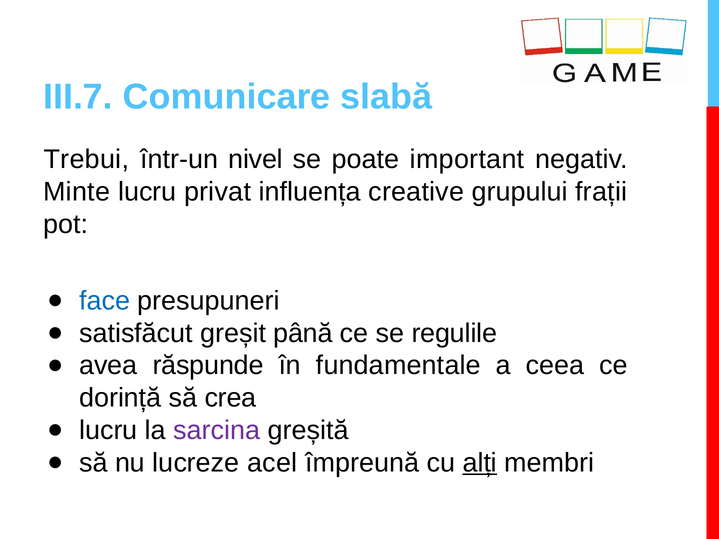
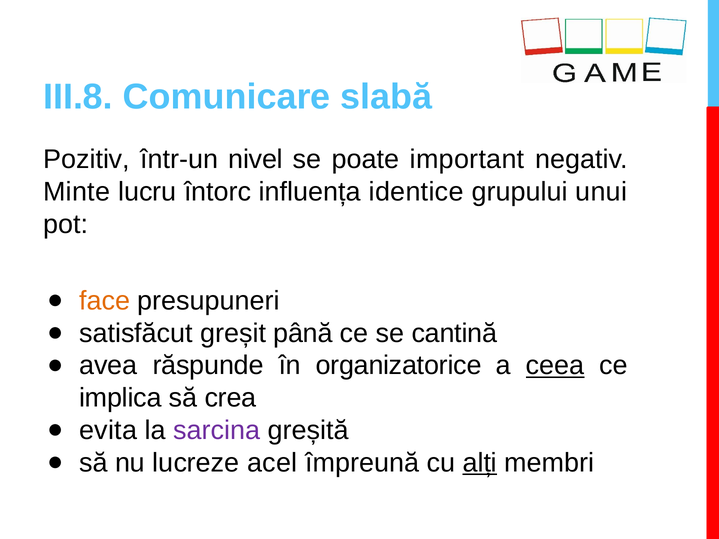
III.7: III.7 -> III.8
Trebui: Trebui -> Pozitiv
privat: privat -> întorc
creative: creative -> identice
frații: frații -> unui
face colour: blue -> orange
regulile: regulile -> cantină
fundamentale: fundamentale -> organizatorice
ceea underline: none -> present
dorință: dorință -> implica
lucru at (108, 431): lucru -> evita
